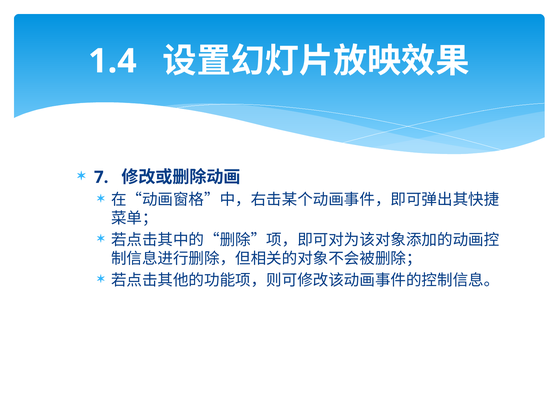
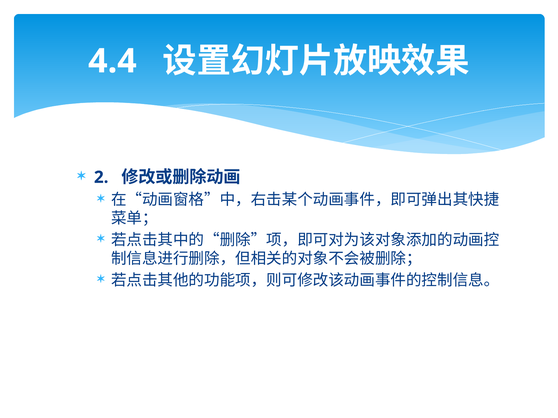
1.4: 1.4 -> 4.4
7: 7 -> 2
